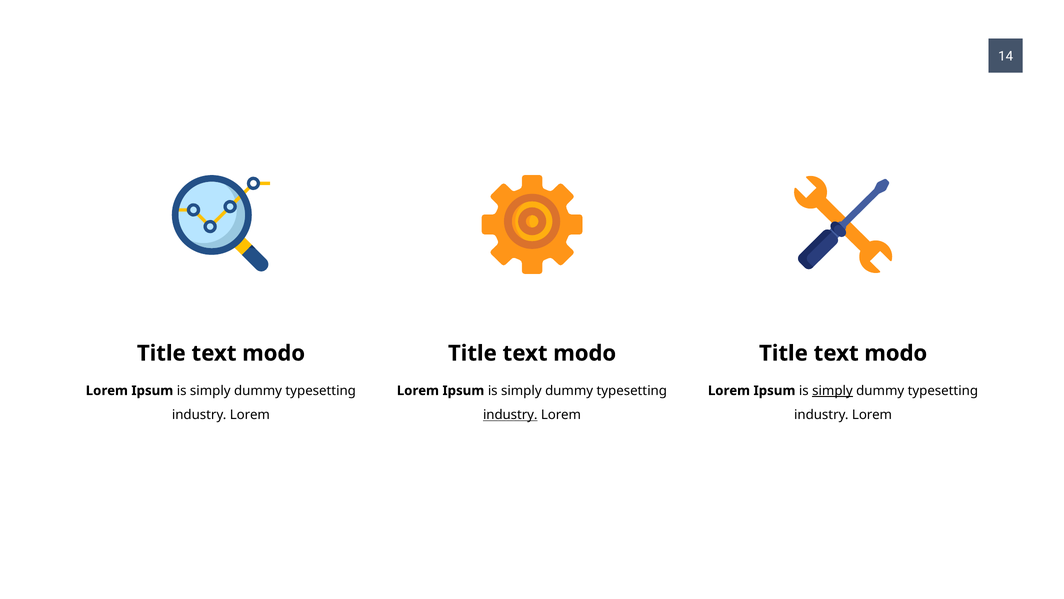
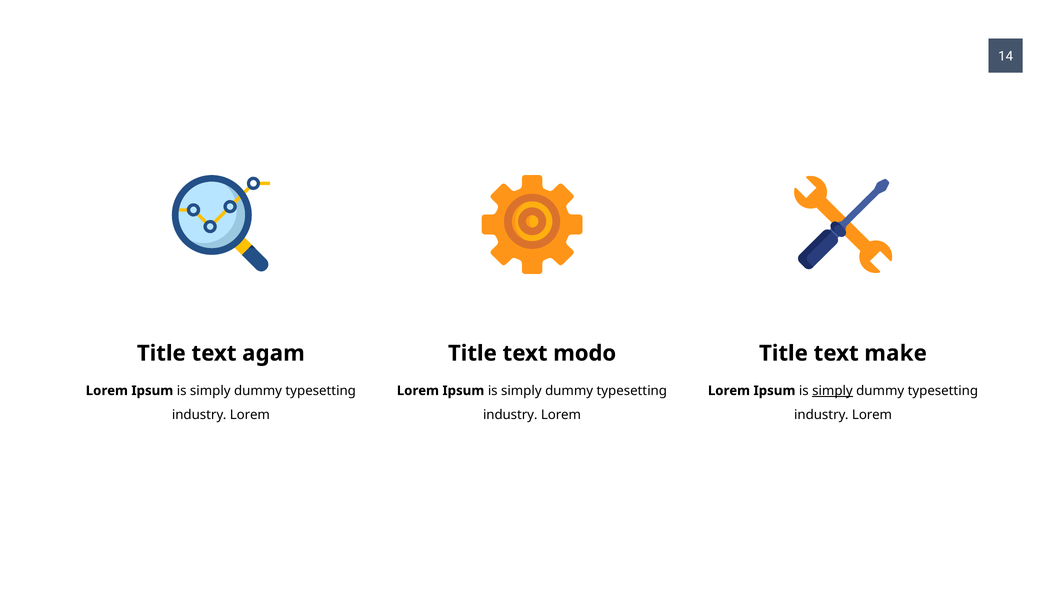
modo at (274, 353): modo -> agam
modo at (896, 353): modo -> make
industry at (510, 415) underline: present -> none
